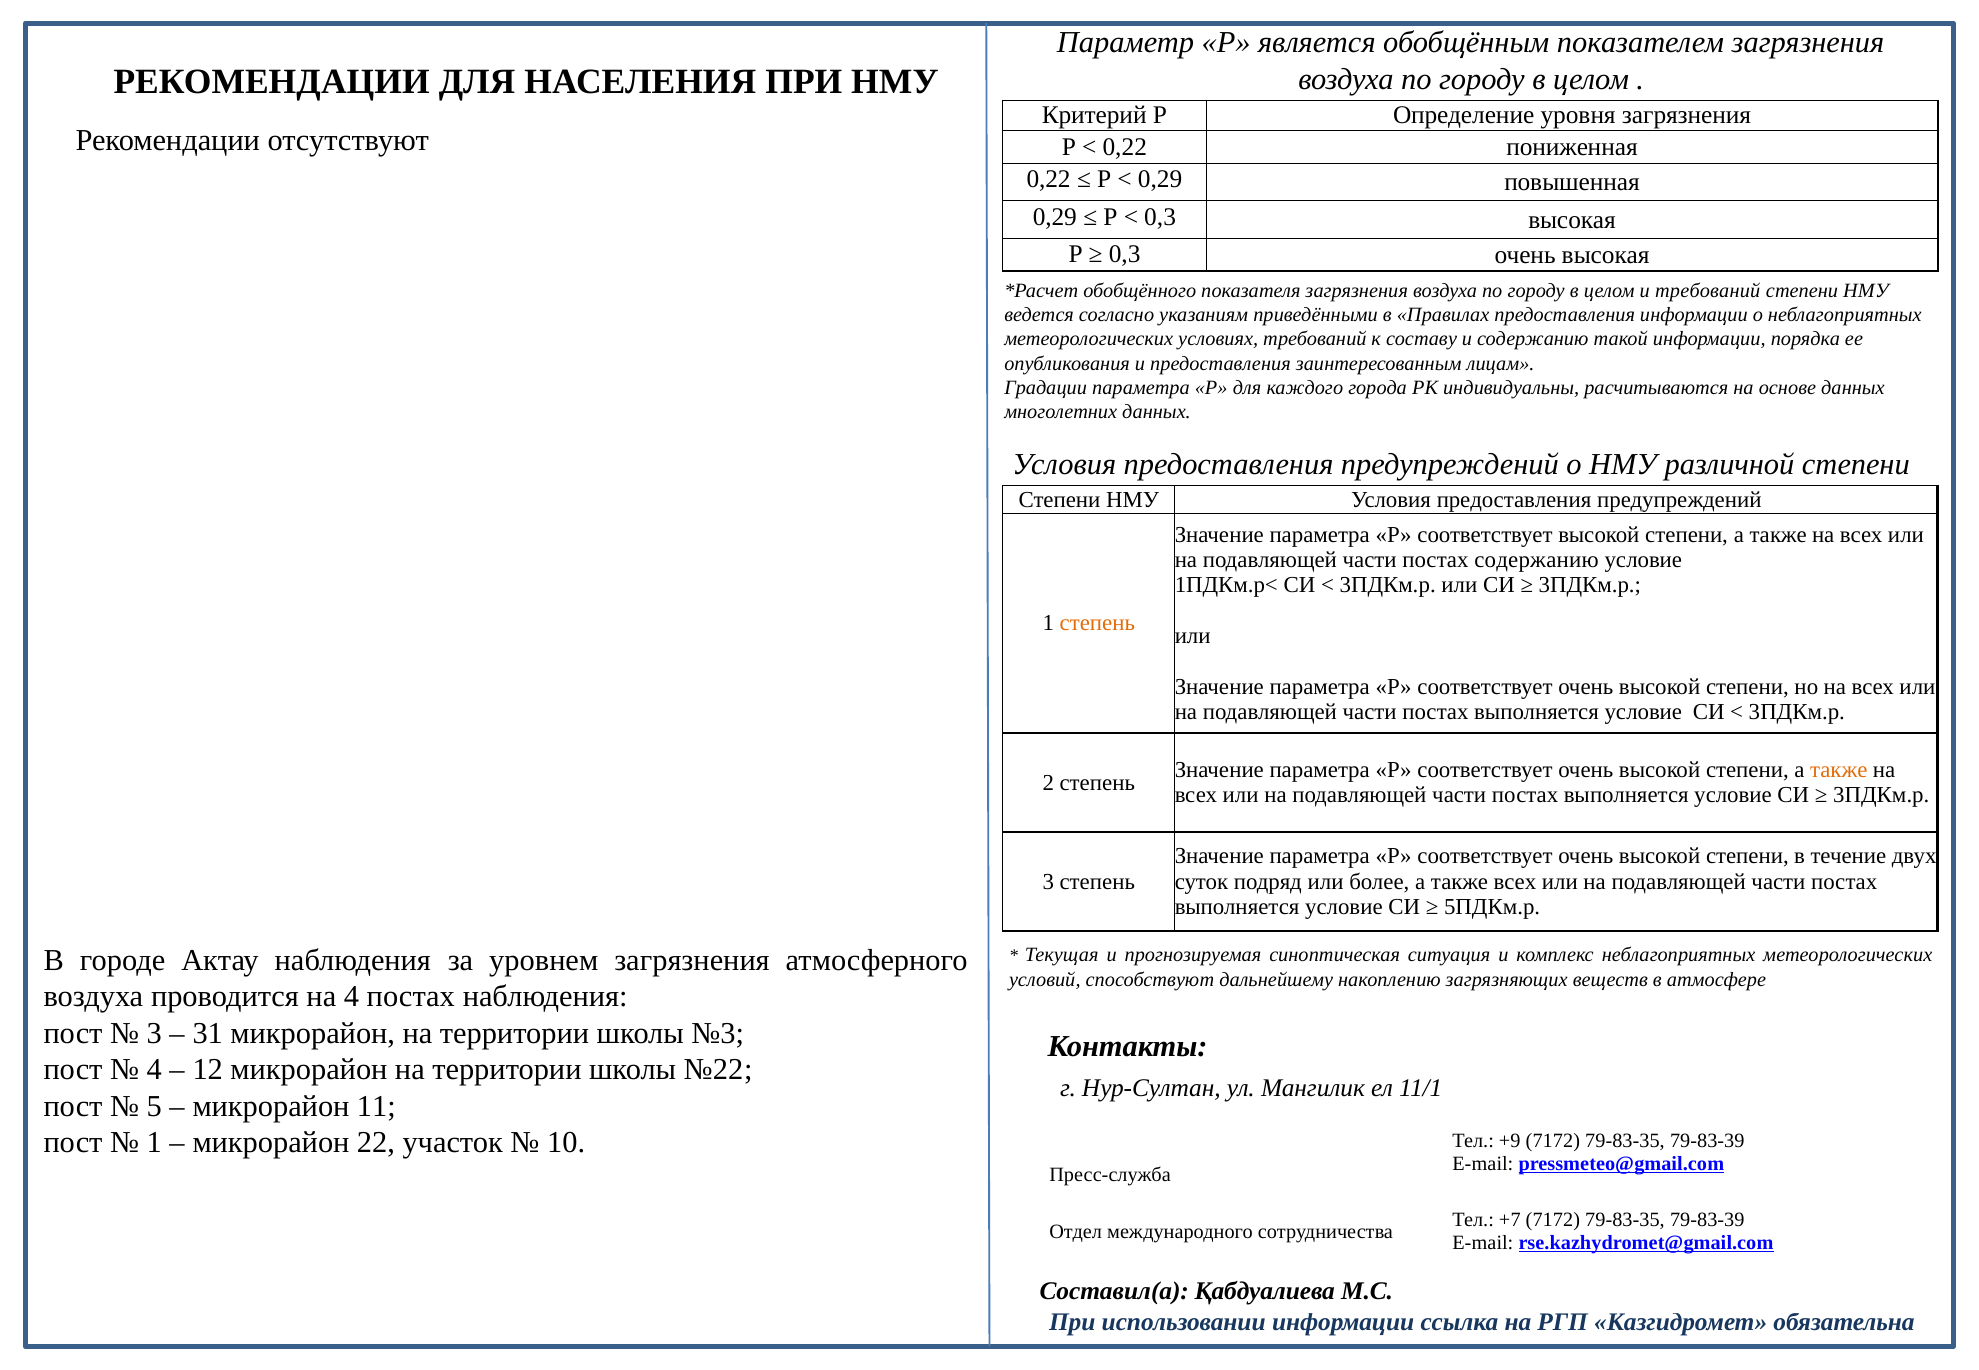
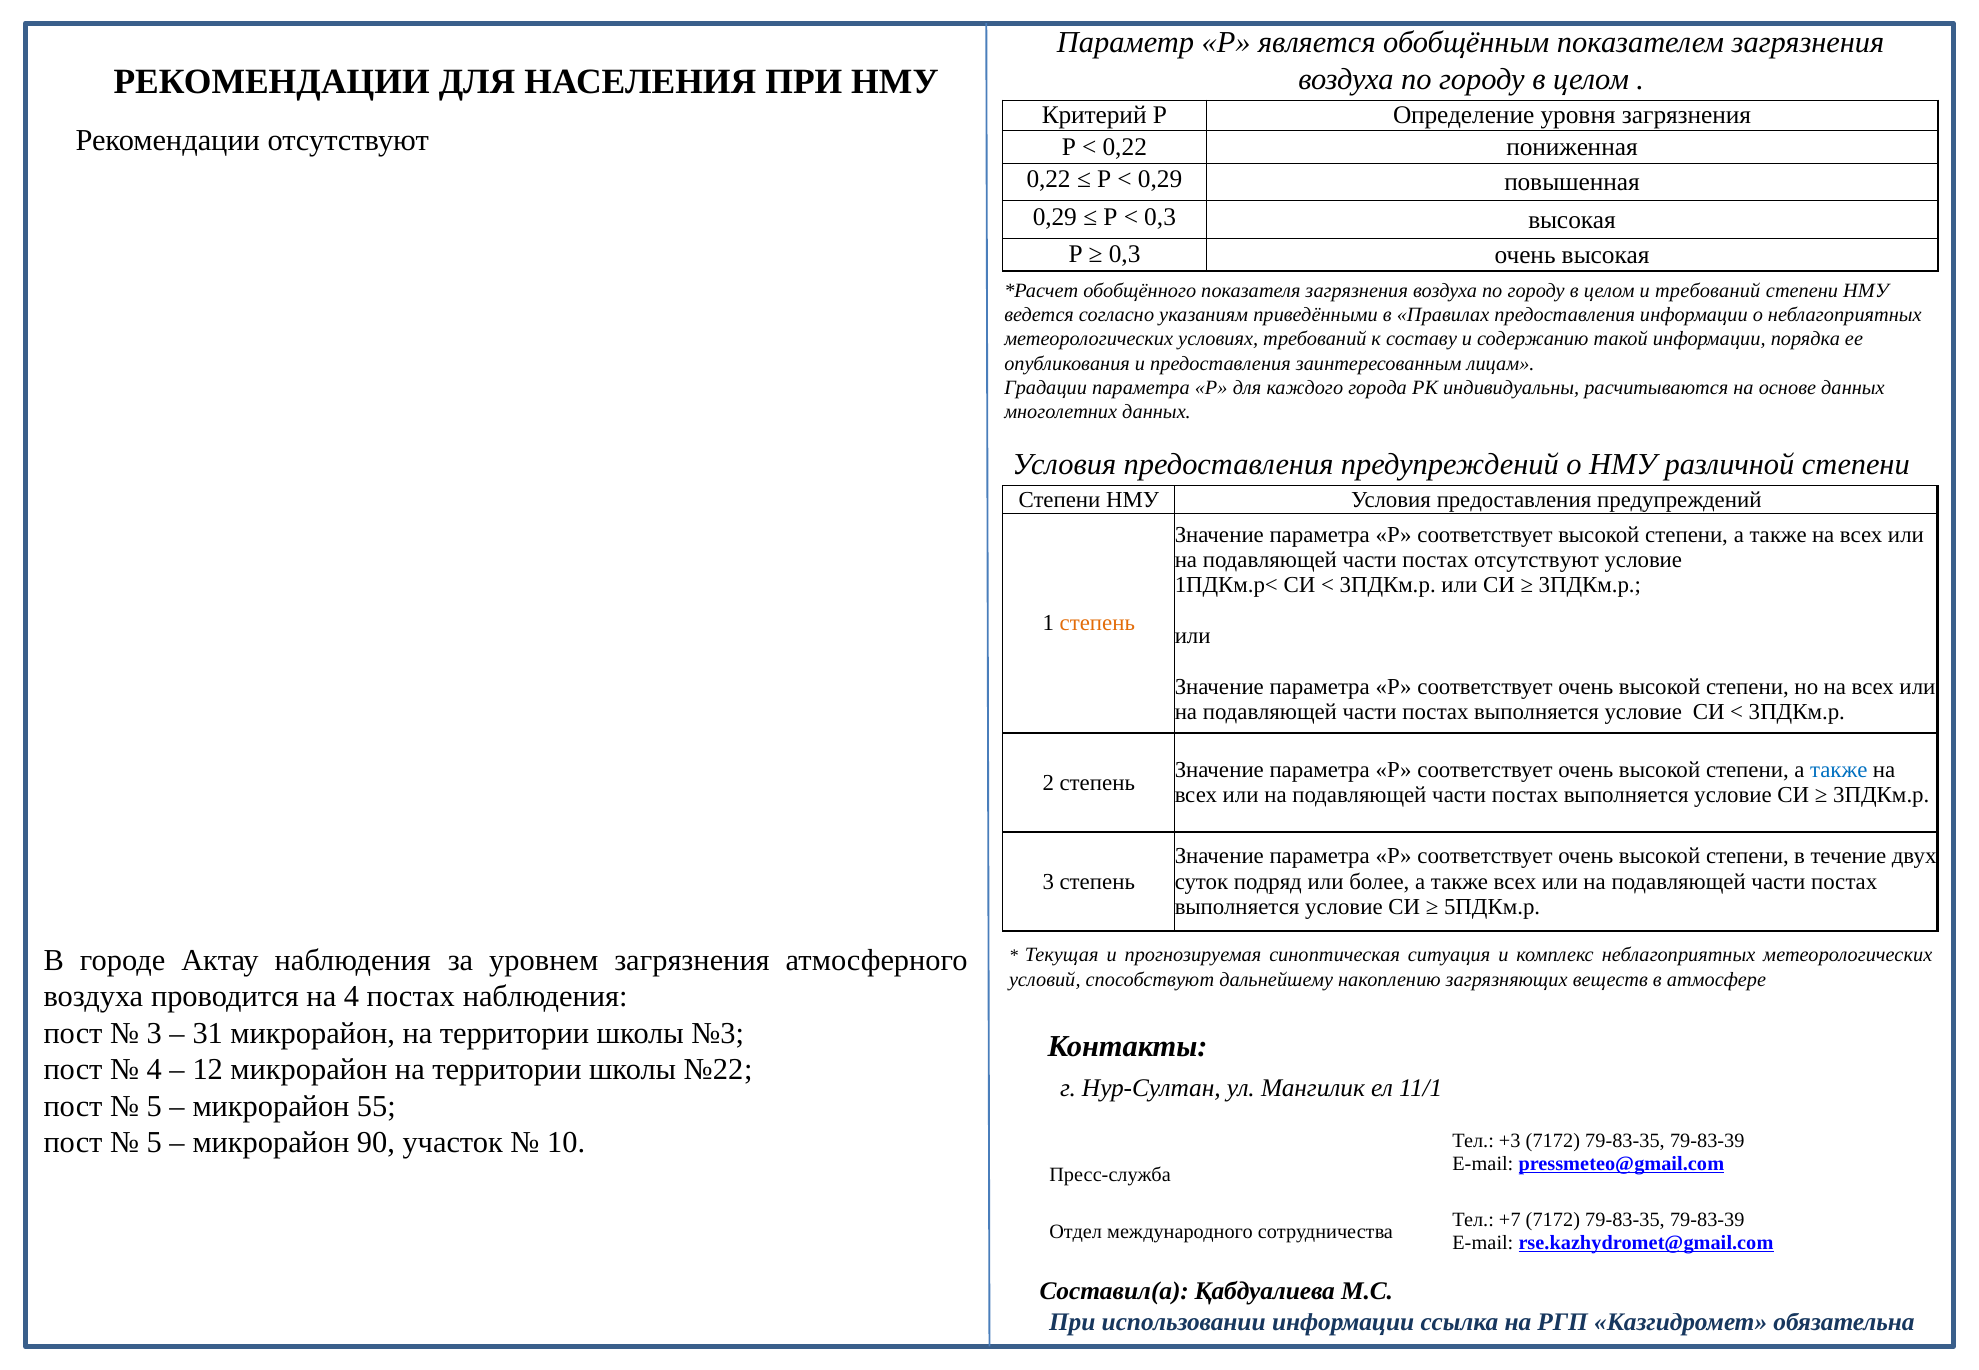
постах содержанию: содержанию -> отсутствуют
также at (1839, 770) colour: orange -> blue
11: 11 -> 55
1 at (154, 1143): 1 -> 5
22: 22 -> 90
+9: +9 -> +3
